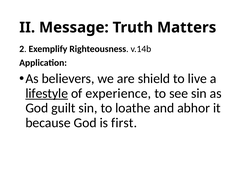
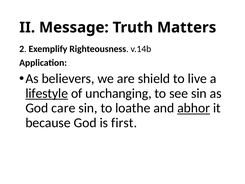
experience: experience -> unchanging
guilt: guilt -> care
abhor underline: none -> present
